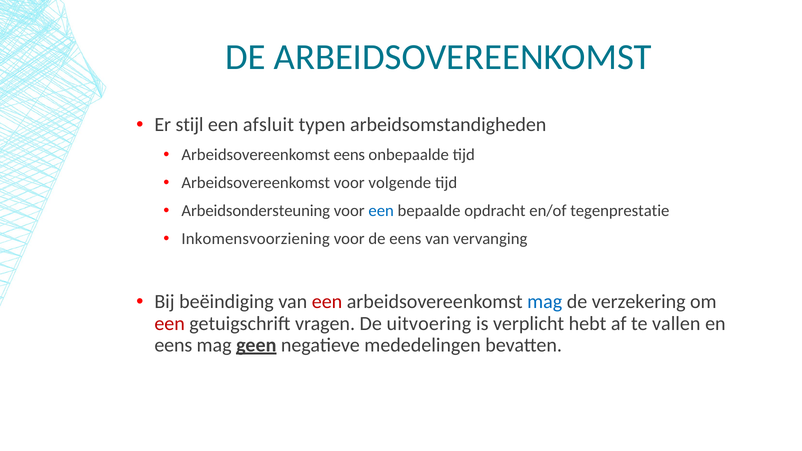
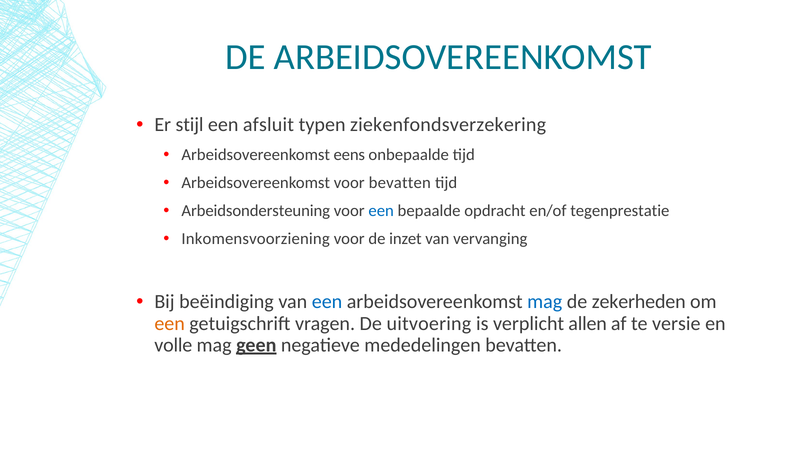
arbeidsomstandigheden: arbeidsomstandigheden -> ziekenfondsverzekering
voor volgende: volgende -> bevatten
de eens: eens -> inzet
een at (327, 302) colour: red -> blue
verzekering: verzekering -> zekerheden
een at (170, 323) colour: red -> orange
hebt: hebt -> allen
vallen: vallen -> versie
eens at (173, 345): eens -> volle
